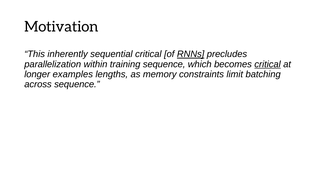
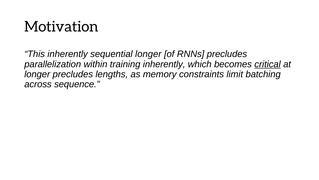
sequential critical: critical -> longer
RNNs underline: present -> none
training sequence: sequence -> inherently
longer examples: examples -> precludes
